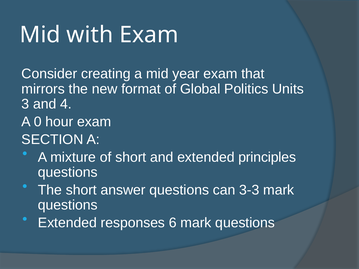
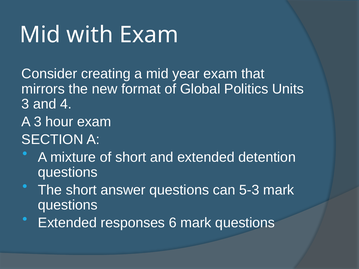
A 0: 0 -> 3
principles: principles -> detention
3-3: 3-3 -> 5-3
